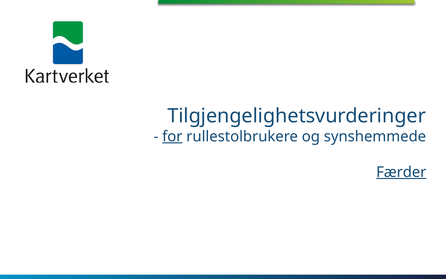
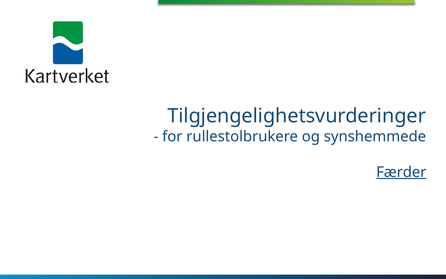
for underline: present -> none
